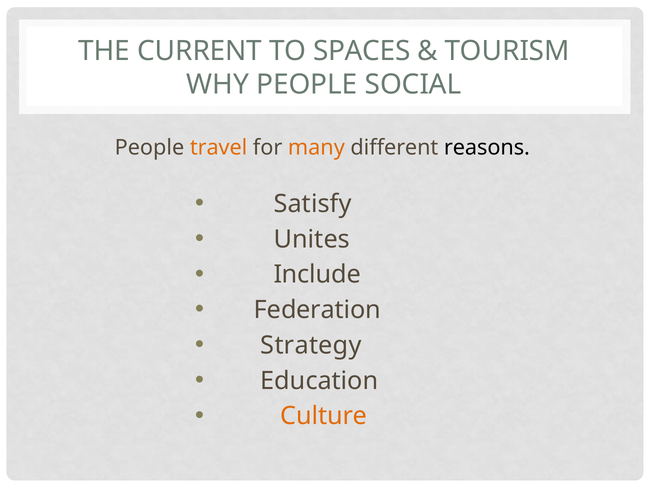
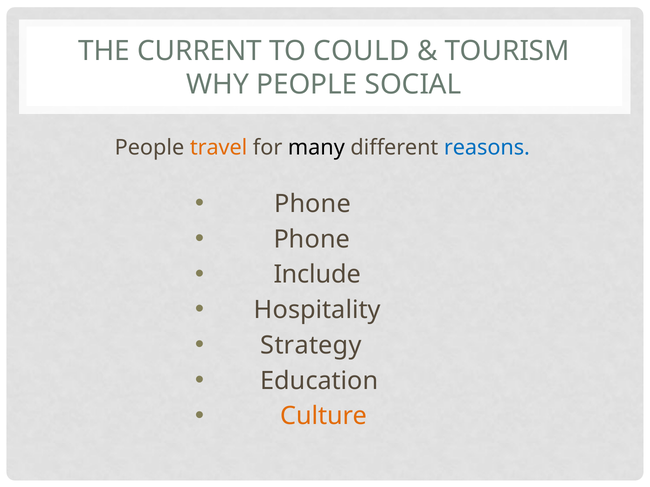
SPACES: SPACES -> COULD
many colour: orange -> black
reasons colour: black -> blue
Satisfy at (313, 204): Satisfy -> Phone
Unites at (312, 239): Unites -> Phone
Federation: Federation -> Hospitality
